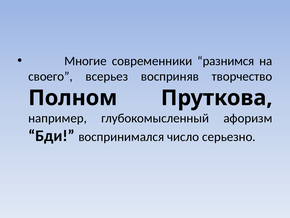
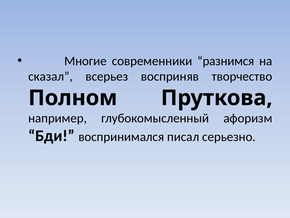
своего: своего -> сказал
число: число -> писал
